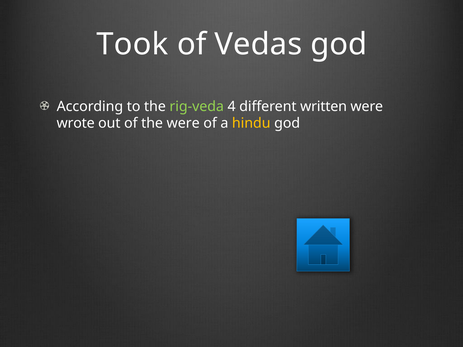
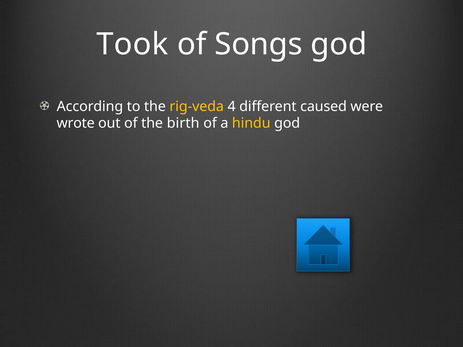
Vedas: Vedas -> Songs
rig-veda colour: light green -> yellow
written: written -> caused
the were: were -> birth
